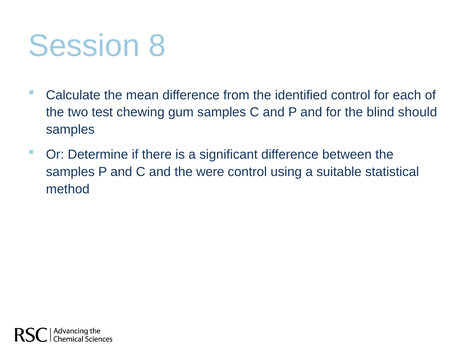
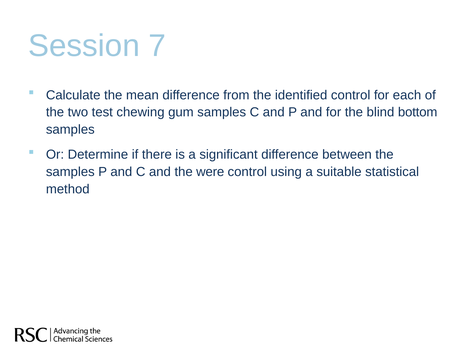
8: 8 -> 7
should: should -> bottom
